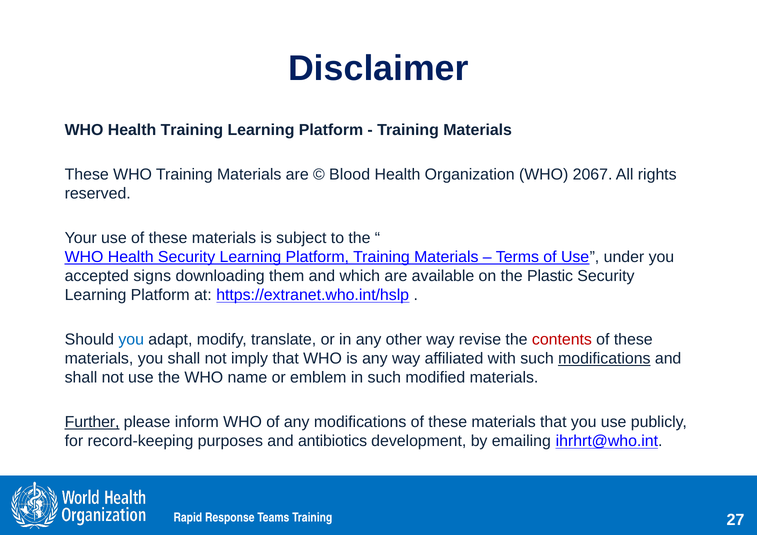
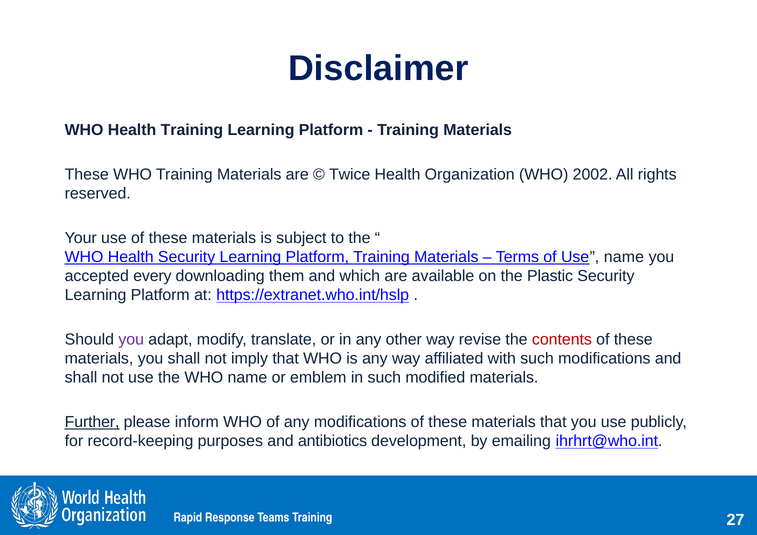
Blood: Blood -> Twice
2067: 2067 -> 2002
Use under: under -> name
signs: signs -> every
you at (131, 340) colour: blue -> purple
modifications at (604, 359) underline: present -> none
